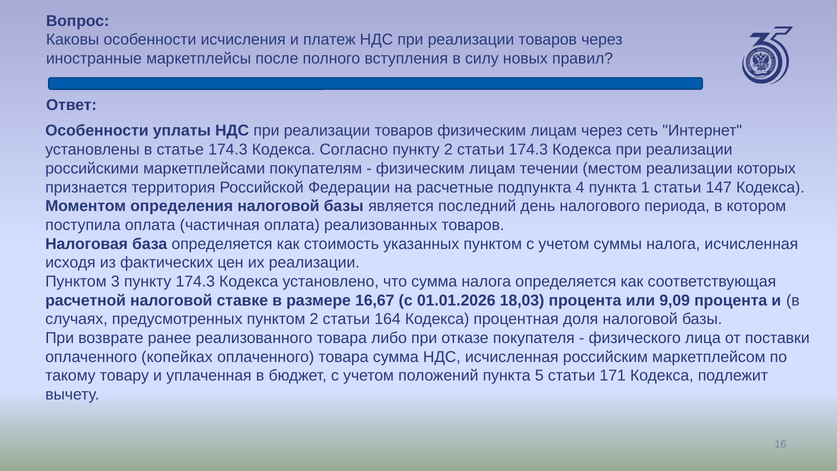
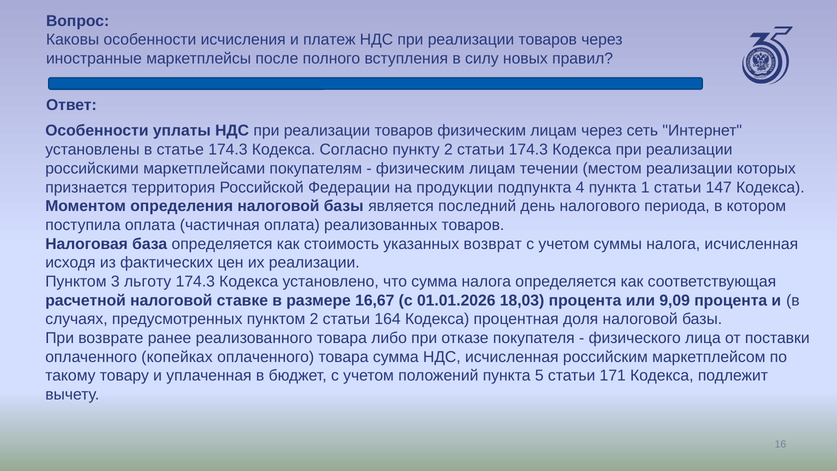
расчетные: расчетные -> продукции
указанных пунктом: пунктом -> возврат
3 пункту: пункту -> льготу
